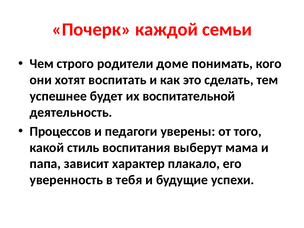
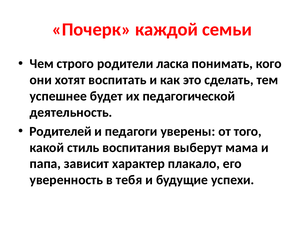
доме: доме -> ласка
воспитательной: воспитательной -> педагогической
Процессов: Процессов -> Родителей
